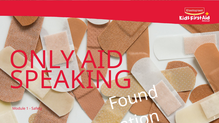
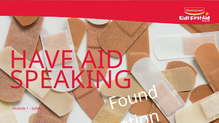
ONLY: ONLY -> HAVE
